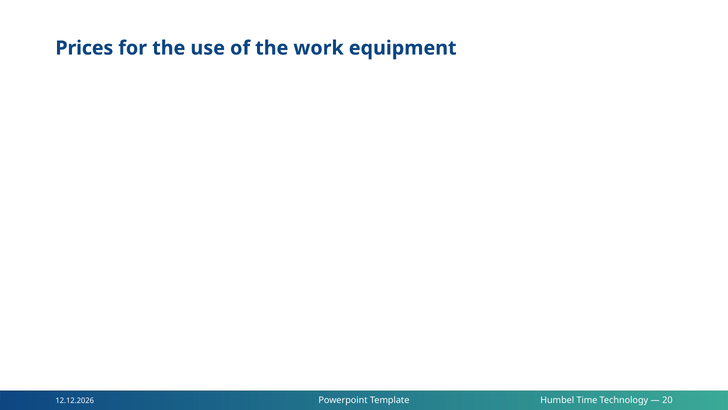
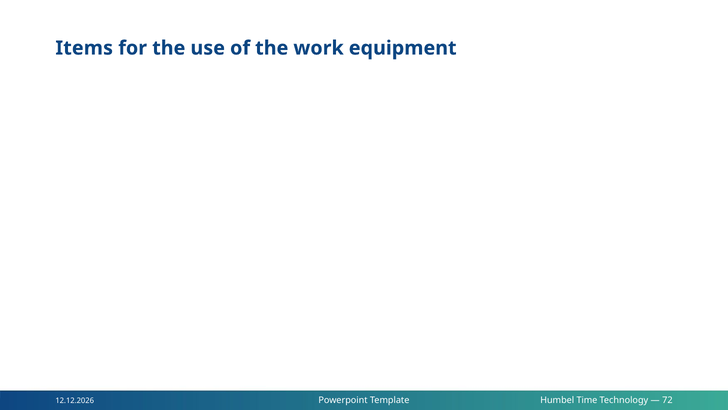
Prices: Prices -> Items
20: 20 -> 72
